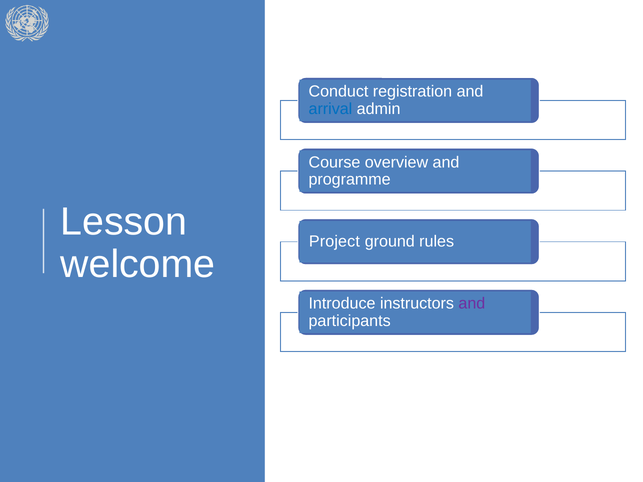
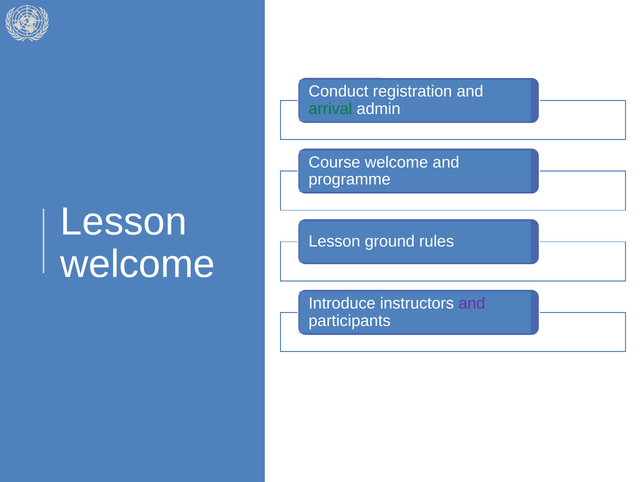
arrival colour: blue -> green
Course overview: overview -> welcome
Project at (334, 242): Project -> Lesson
